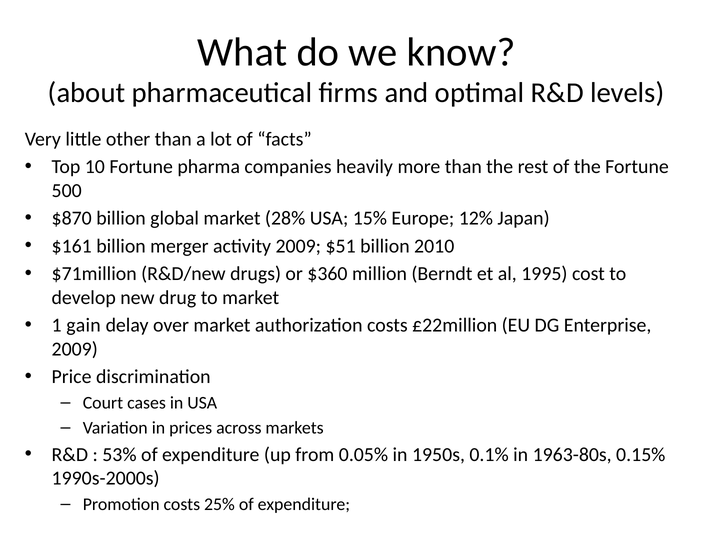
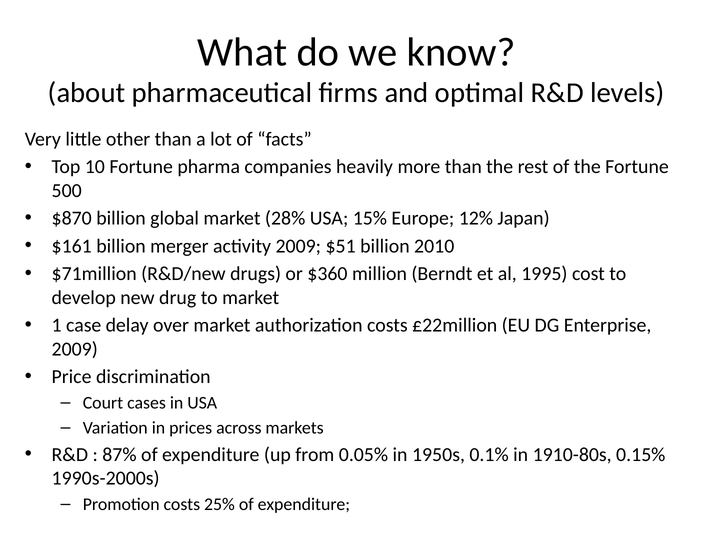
gain: gain -> case
53%: 53% -> 87%
1963-80s: 1963-80s -> 1910-80s
